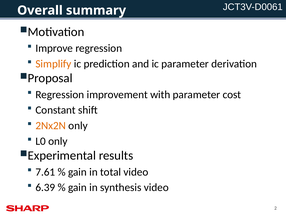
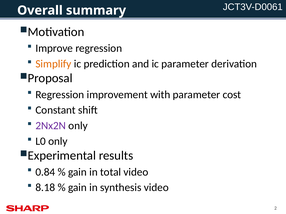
2Nx2N colour: orange -> purple
7.61: 7.61 -> 0.84
6.39: 6.39 -> 8.18
